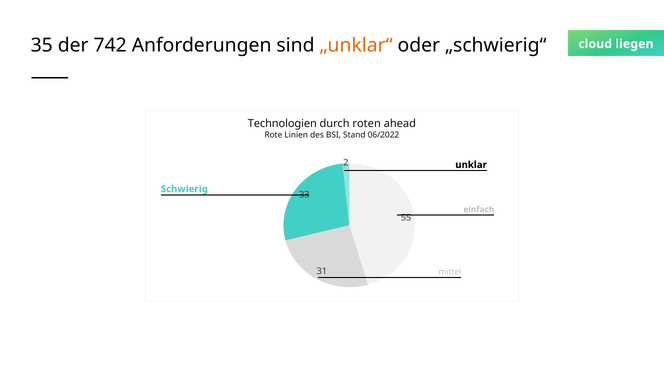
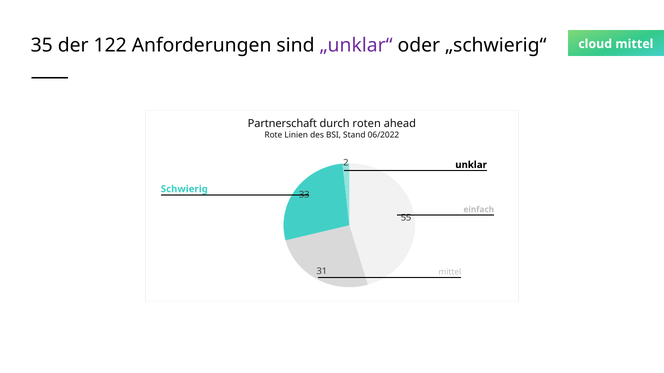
742: 742 -> 122
„unklar“ colour: orange -> purple
cloud liegen: liegen -> mittel
Technologien: Technologien -> Partnerschaft
